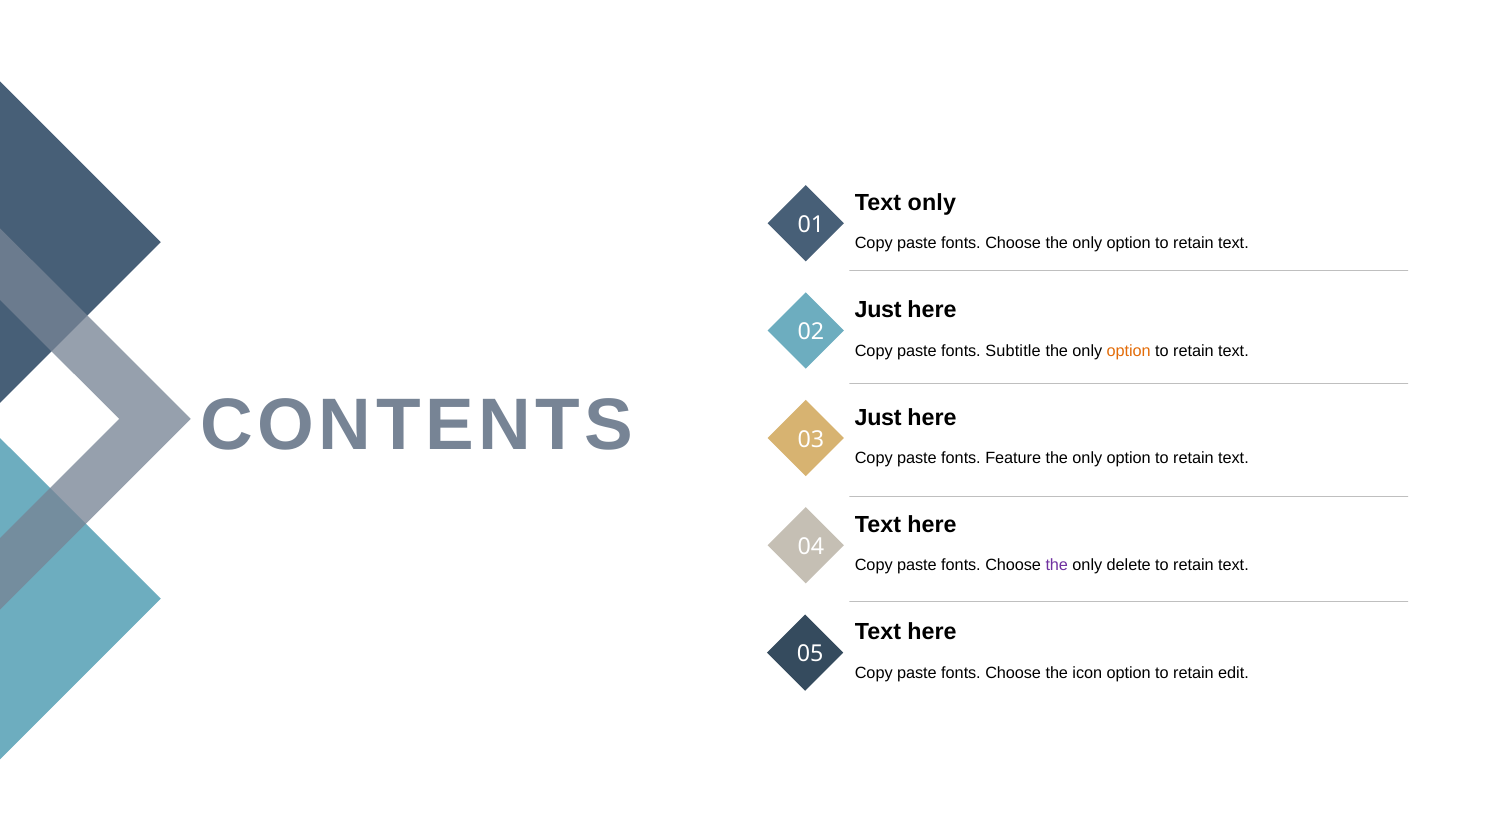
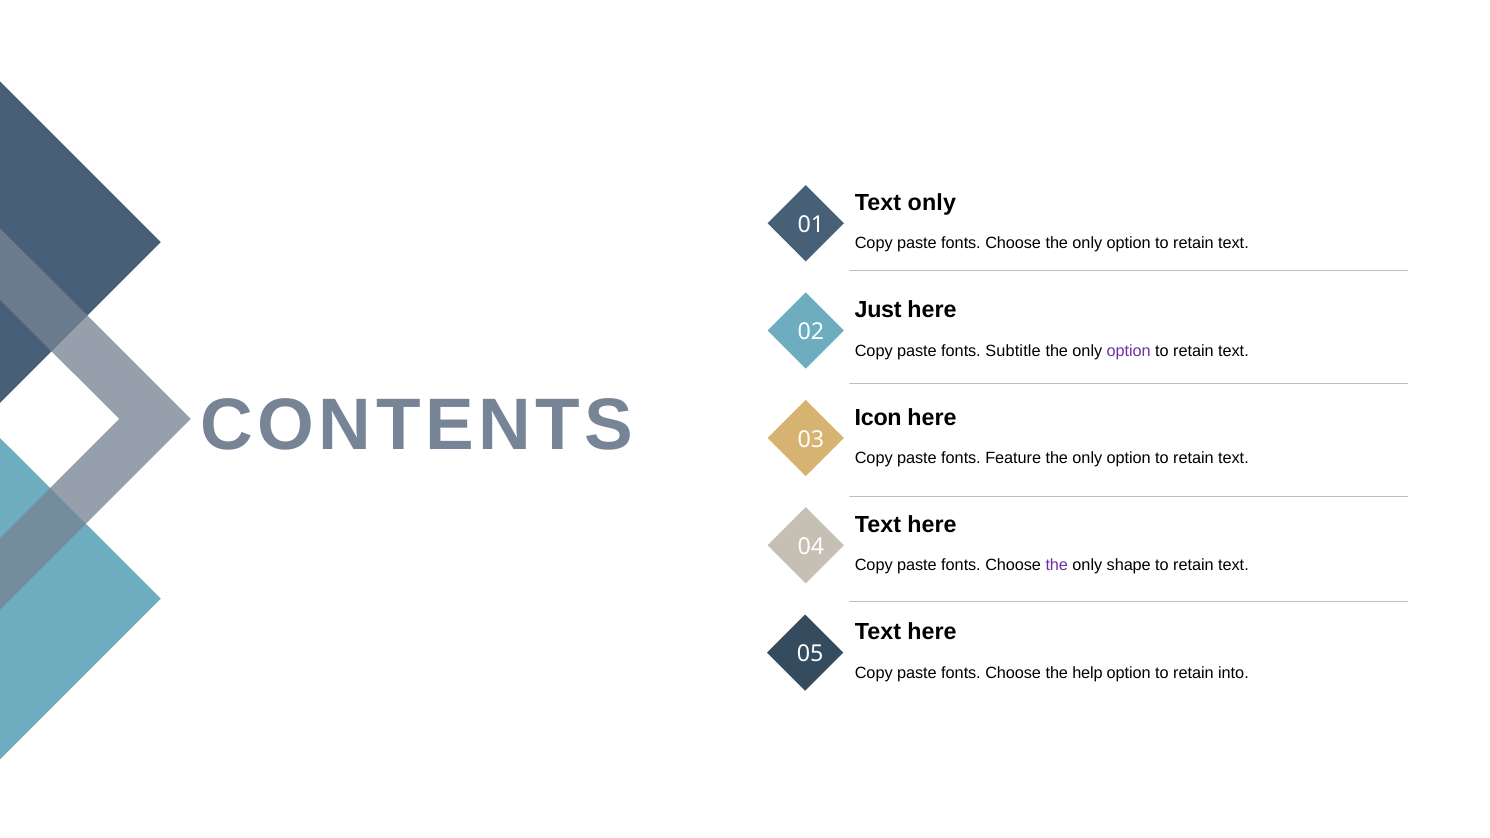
option at (1129, 351) colour: orange -> purple
Just at (878, 417): Just -> Icon
delete: delete -> shape
icon: icon -> help
edit: edit -> into
